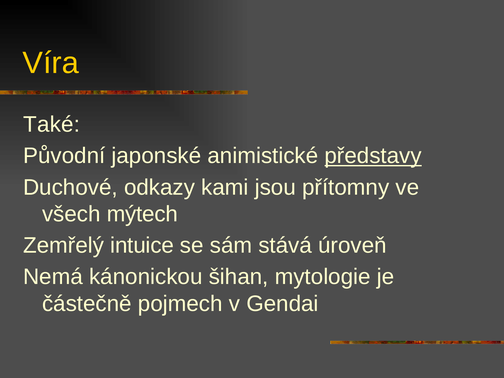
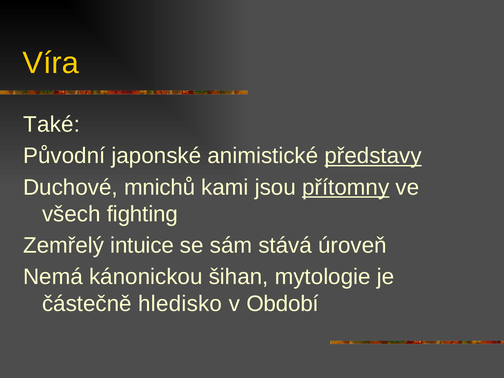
odkazy: odkazy -> mnichů
přítomny underline: none -> present
mýtech: mýtech -> fighting
pojmech: pojmech -> hledisko
Gendai: Gendai -> Období
